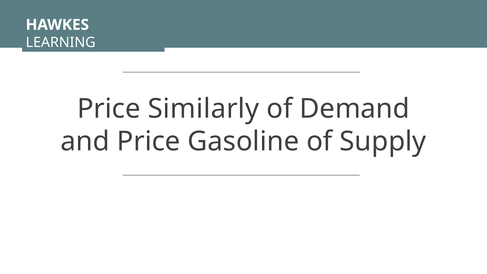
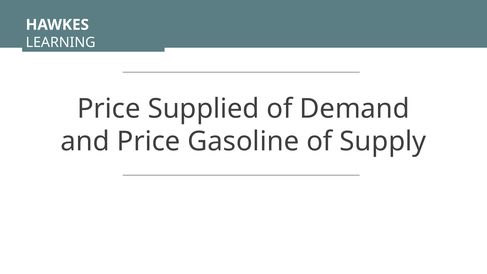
Similarly: Similarly -> Supplied
